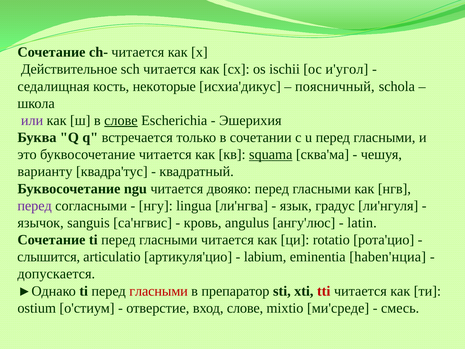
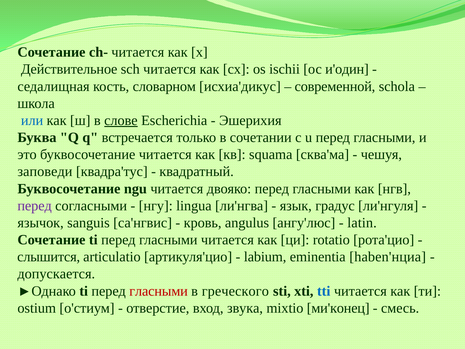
и'угол: и'угол -> и'один
некоторые: некоторые -> словарном
поясничный: поясничный -> современной
или colour: purple -> blue
squama underline: present -> none
варианту: варианту -> заповеди
препаратор: препаратор -> греческого
tti colour: red -> blue
вход слове: слове -> звука
ми'среде: ми'среде -> ми'конец
